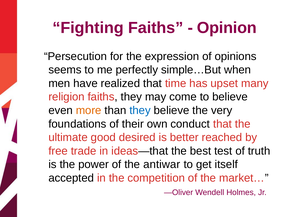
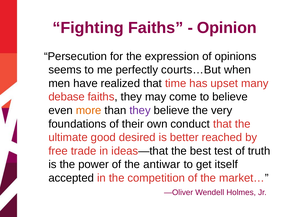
simple…But: simple…But -> courts…But
religion: religion -> debase
they at (140, 110) colour: blue -> purple
